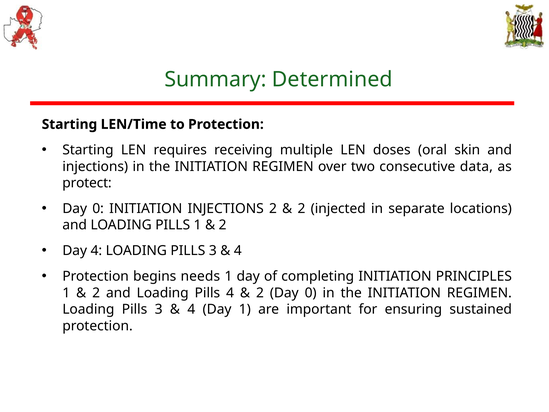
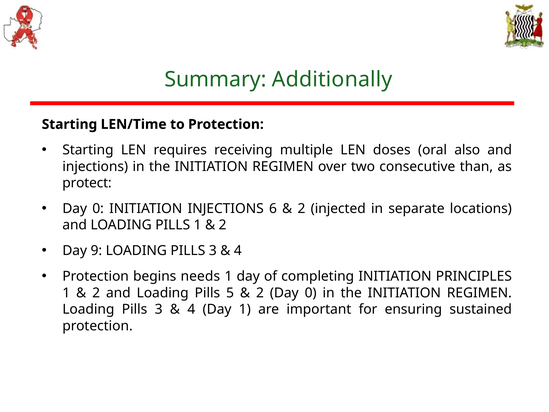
Determined: Determined -> Additionally
skin: skin -> also
data: data -> than
INJECTIONS 2: 2 -> 6
Day 4: 4 -> 9
Pills 4: 4 -> 5
